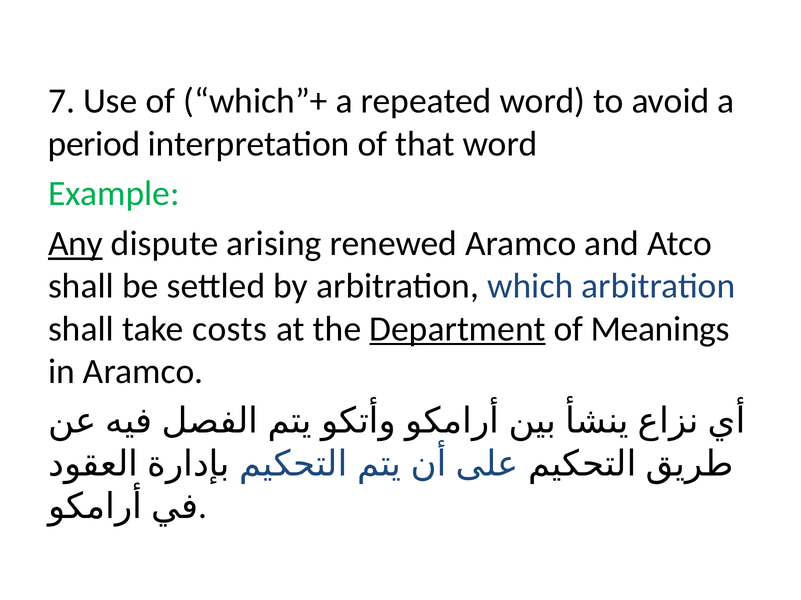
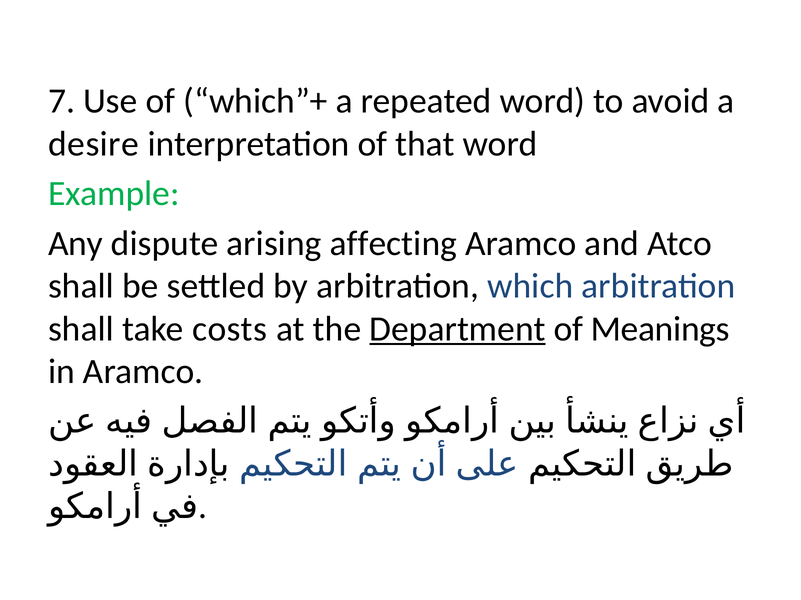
period: period -> desire
Any underline: present -> none
renewed: renewed -> affecting
